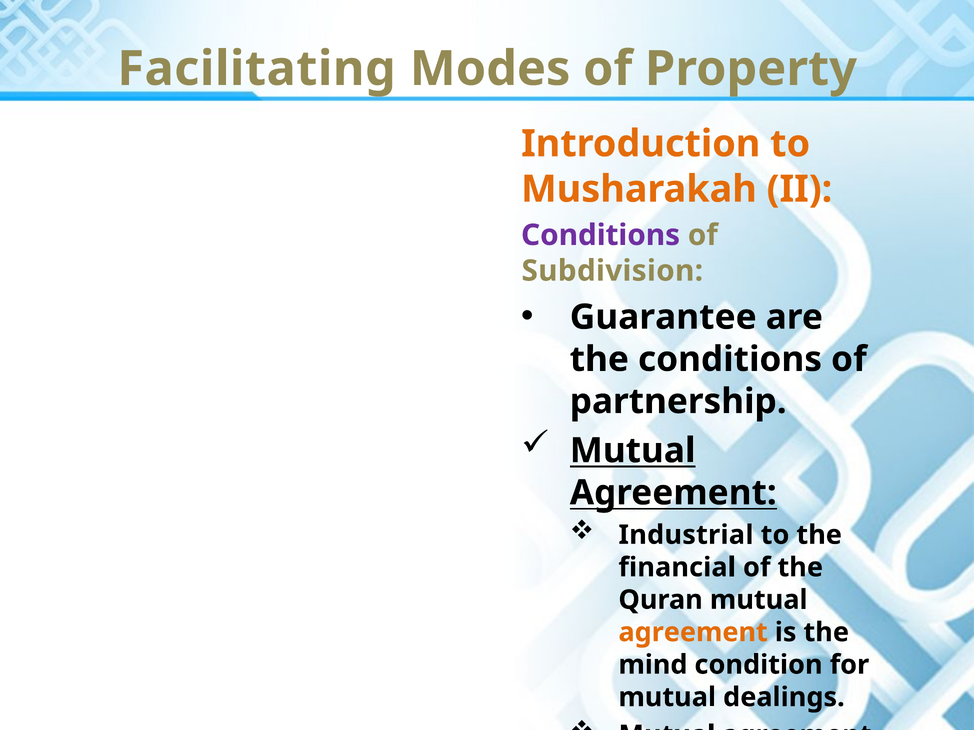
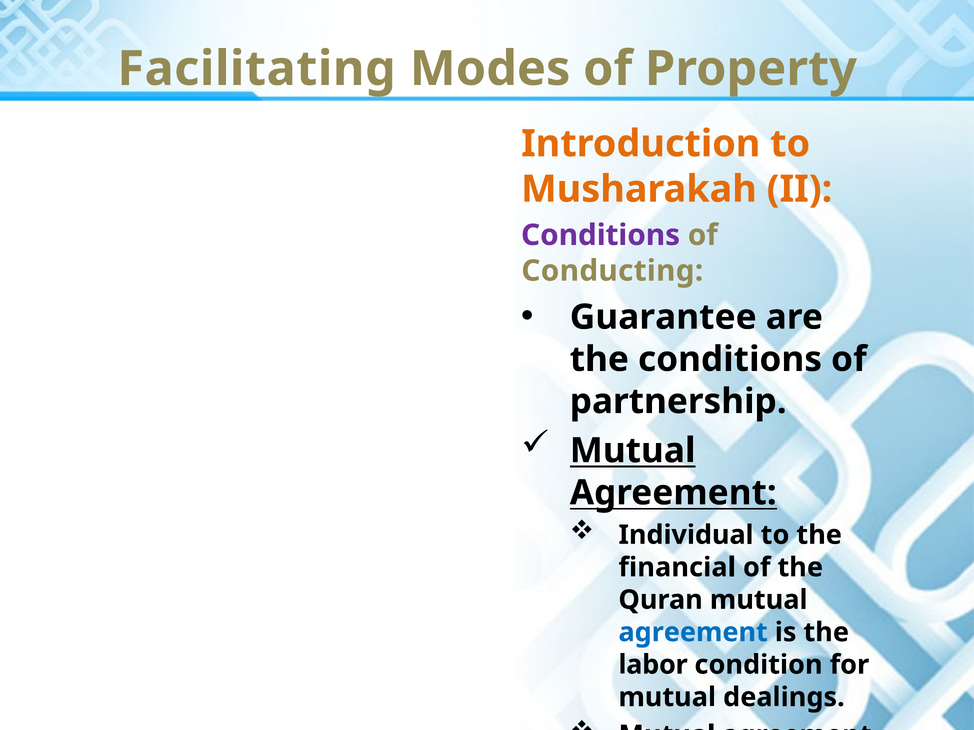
Subdivision: Subdivision -> Conducting
Industrial: Industrial -> Individual
agreement at (693, 633) colour: orange -> blue
mind: mind -> labor
